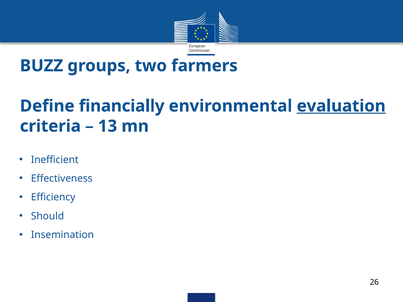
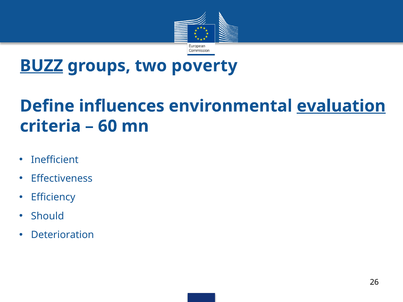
BUZZ underline: none -> present
farmers: farmers -> poverty
financially: financially -> influences
13: 13 -> 60
Insemination: Insemination -> Deterioration
